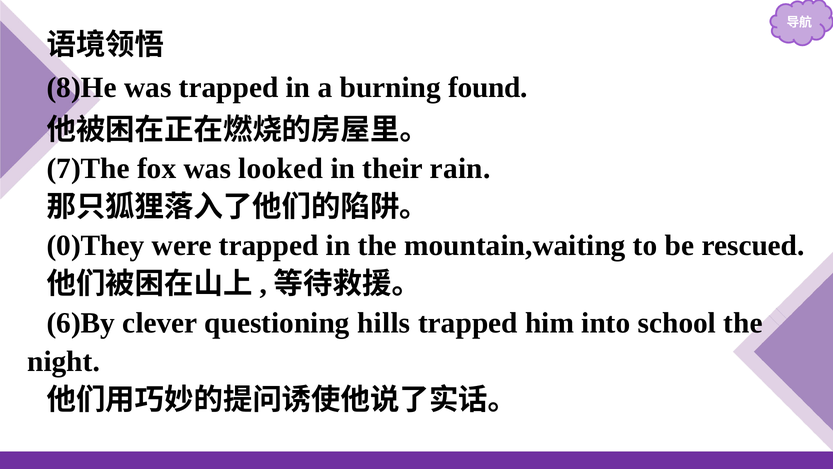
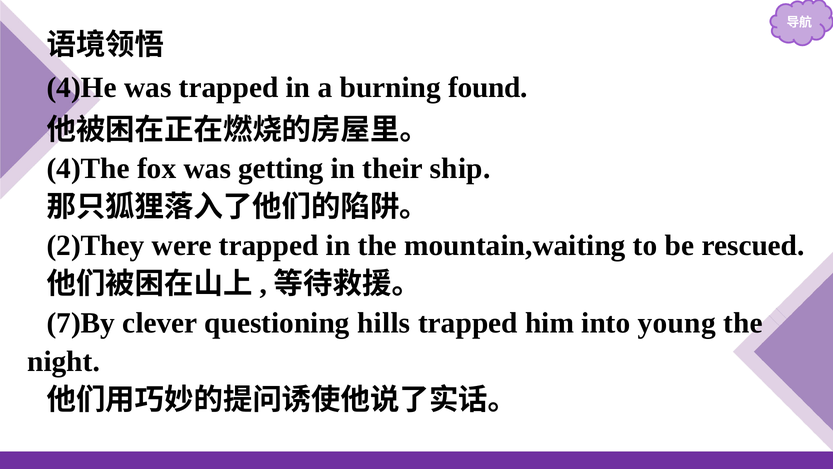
8)He: 8)He -> 4)He
7)The: 7)The -> 4)The
looked: looked -> getting
rain: rain -> ship
0)They: 0)They -> 2)They
6)By: 6)By -> 7)By
school: school -> young
